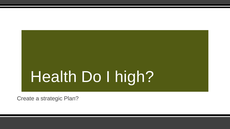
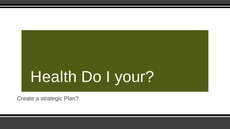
high: high -> your
